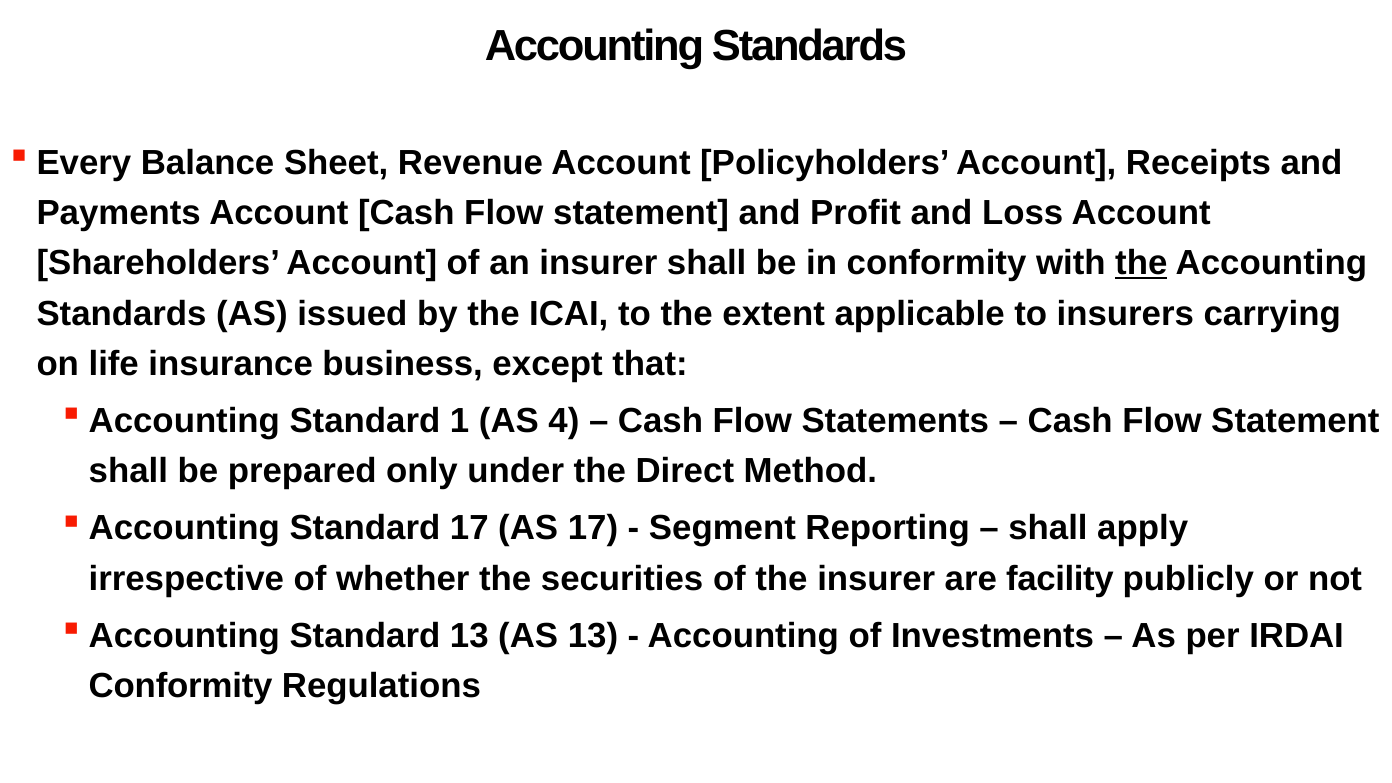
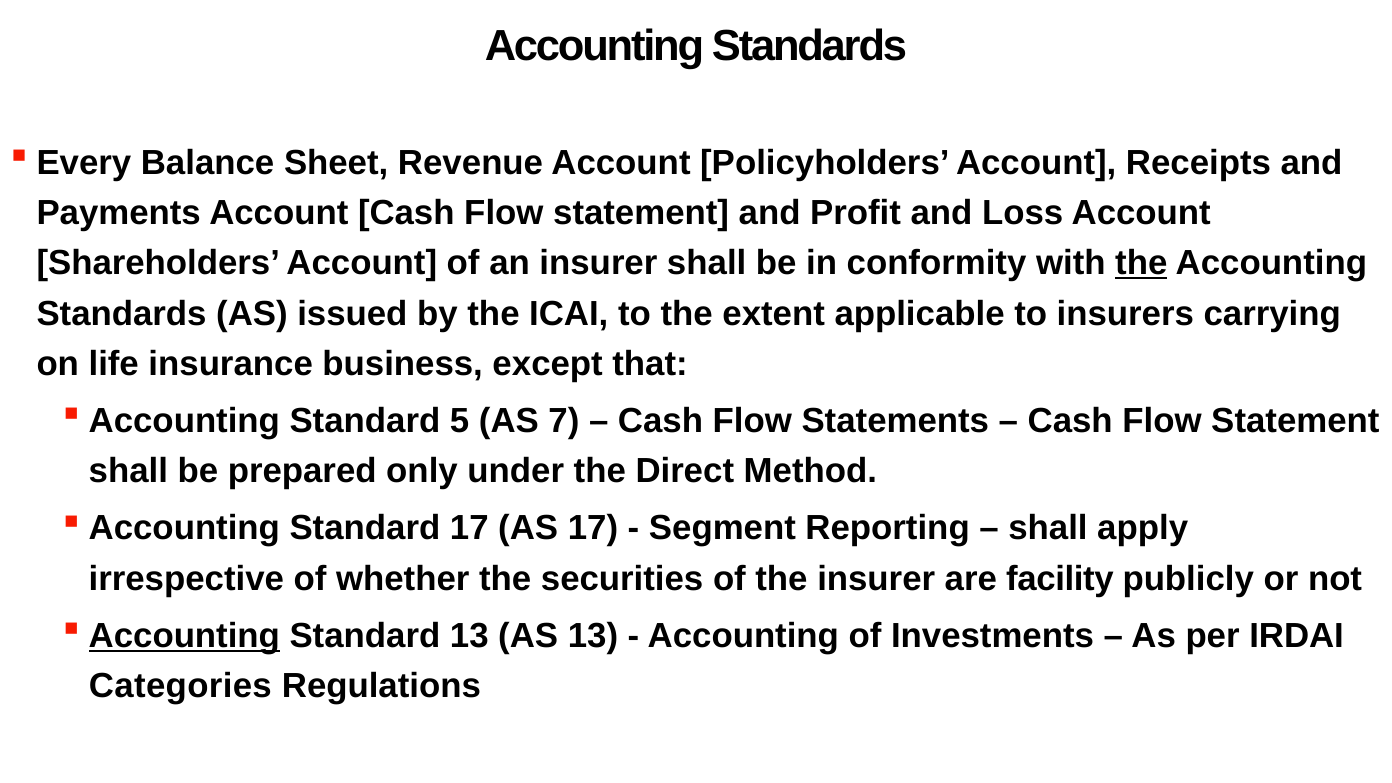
1: 1 -> 5
4: 4 -> 7
Accounting at (184, 636) underline: none -> present
Conformity at (181, 686): Conformity -> Categories
